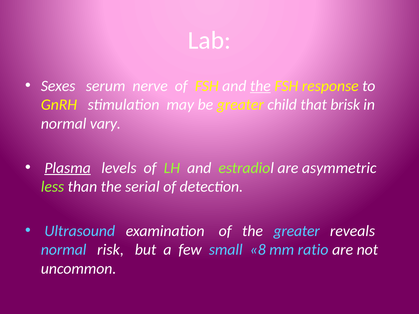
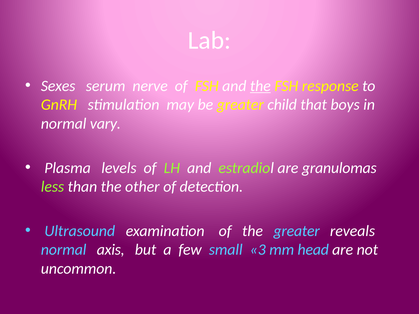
brisk: brisk -> boys
Plasma underline: present -> none
asymmetric: asymmetric -> granulomas
serial: serial -> other
risk: risk -> axis
8: 8 -> 3
ratio: ratio -> head
